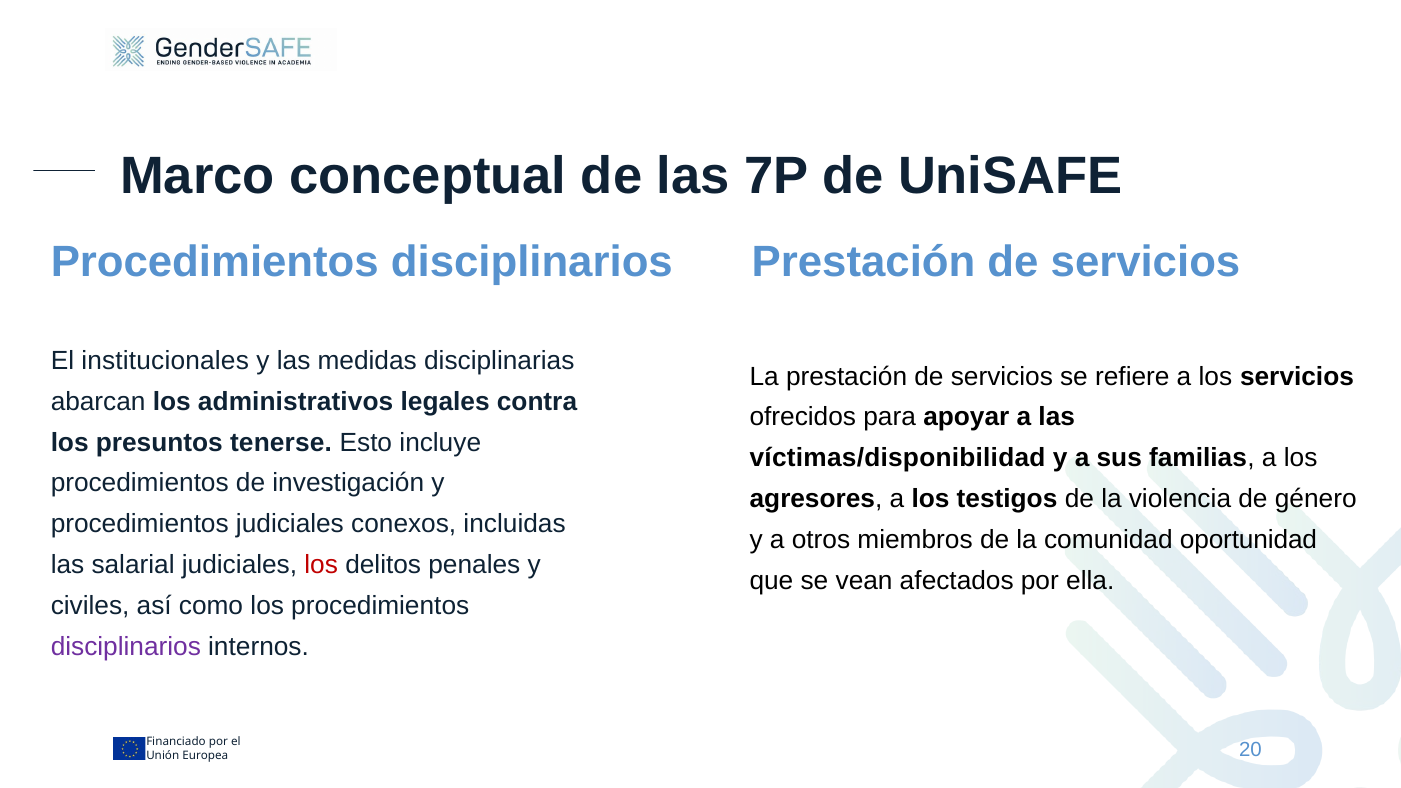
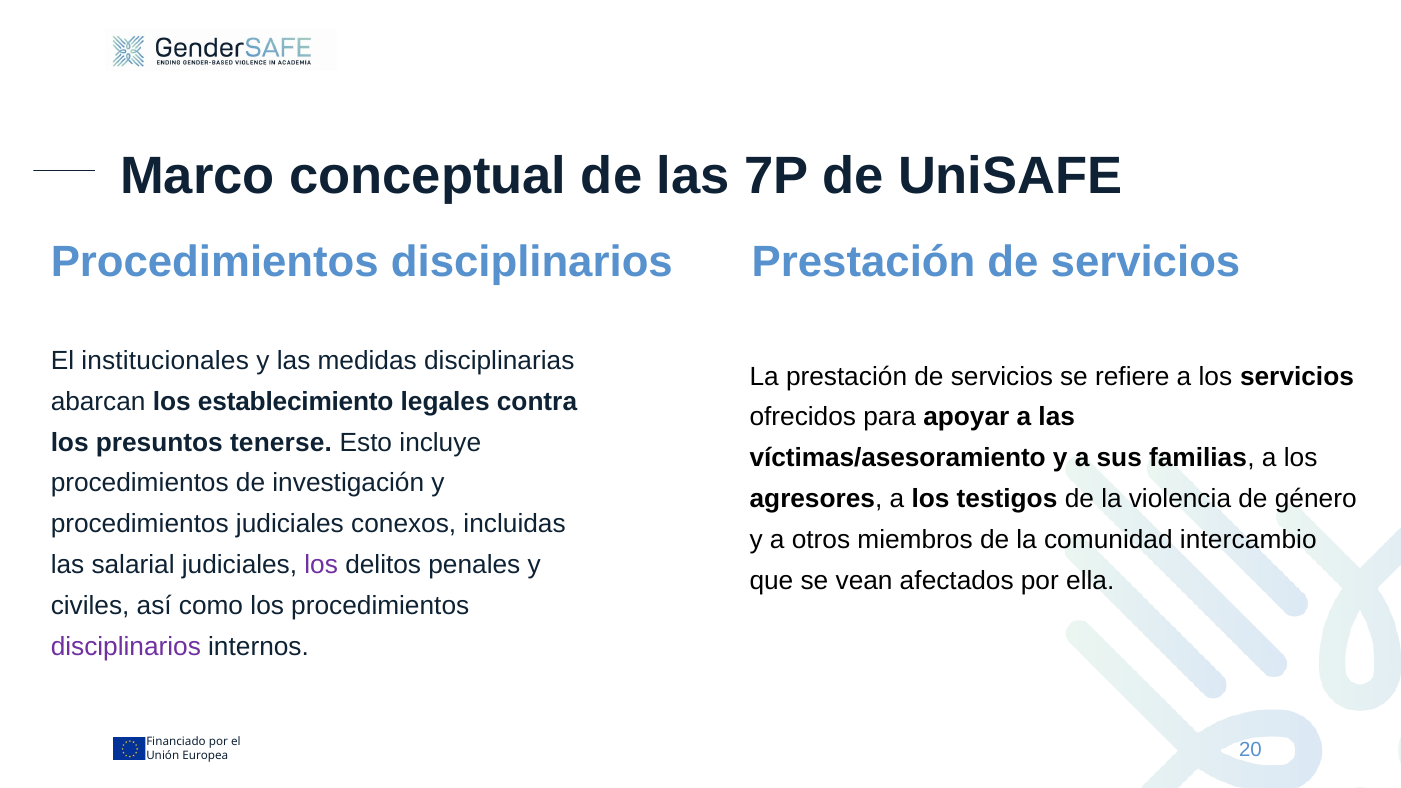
administrativos: administrativos -> establecimiento
víctimas/disponibilidad: víctimas/disponibilidad -> víctimas/asesoramiento
oportunidad: oportunidad -> intercambio
los at (321, 565) colour: red -> purple
